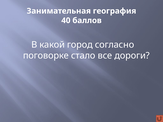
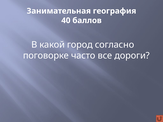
стало: стало -> часто
